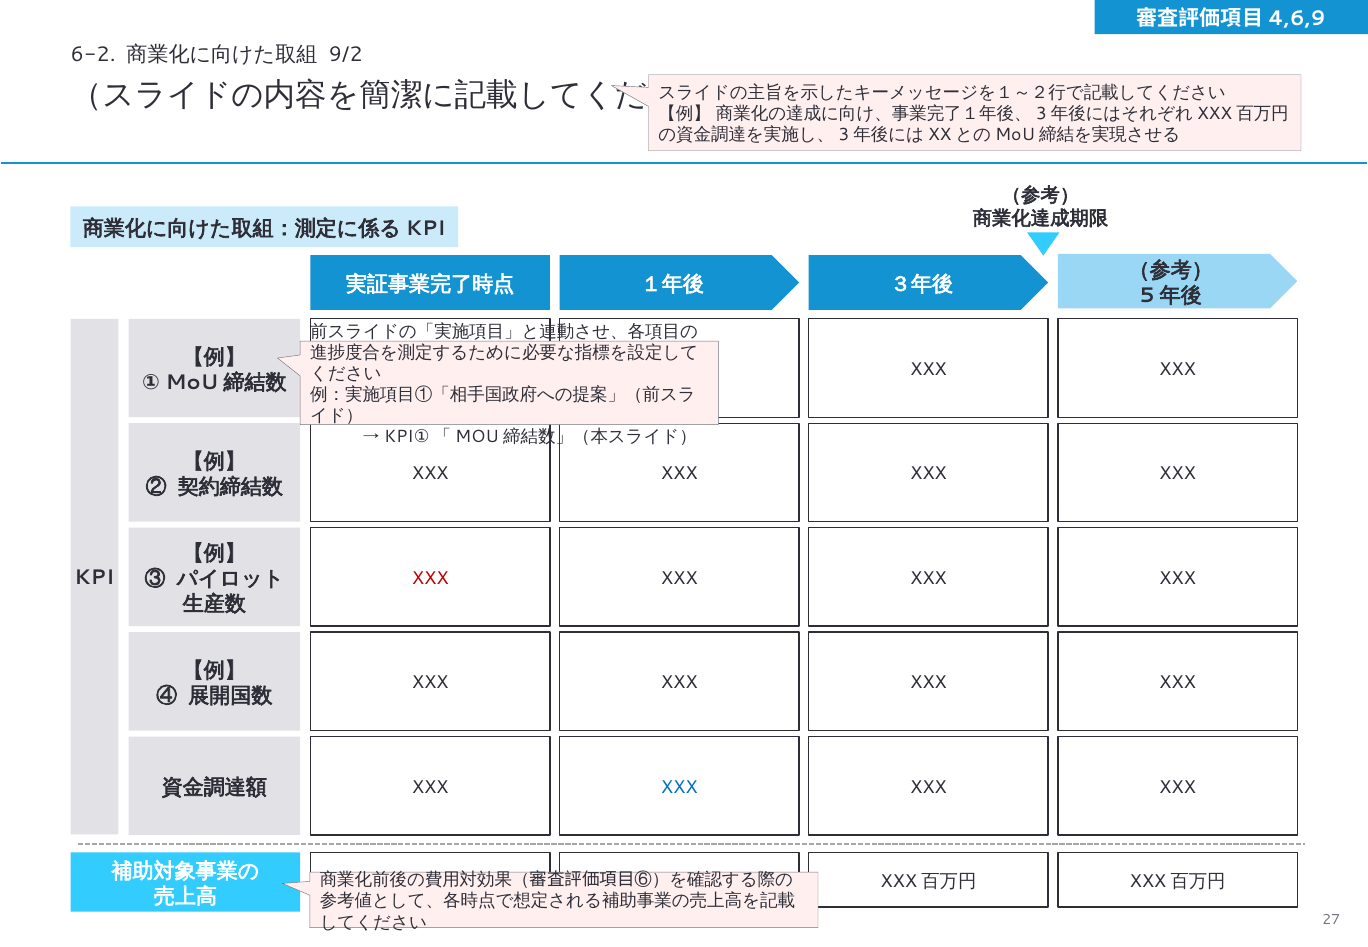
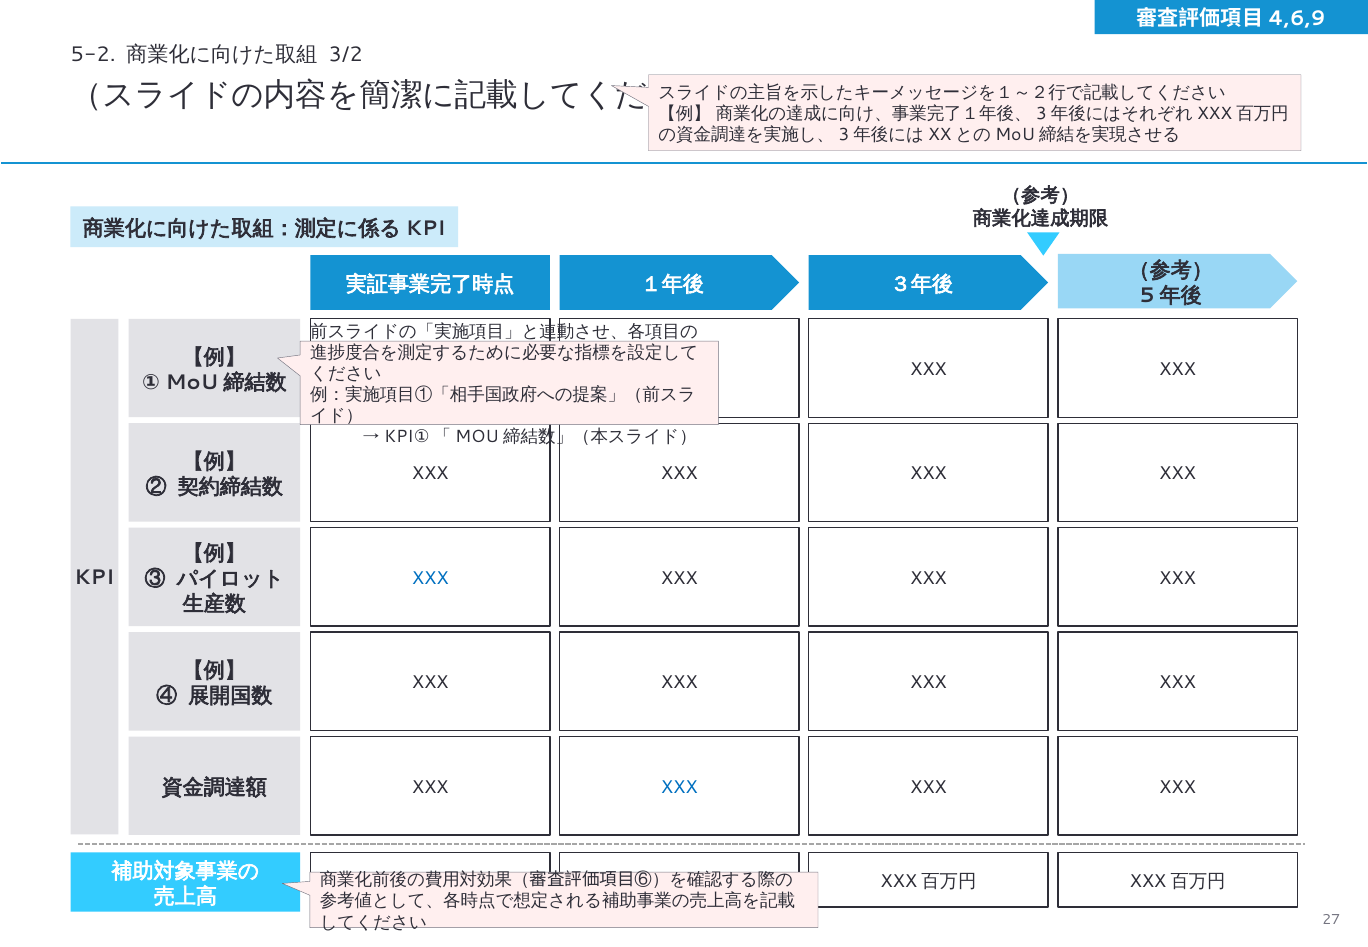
6-2: 6-2 -> 5-2
9/2: 9/2 -> 3/2
XXX at (430, 578) colour: red -> blue
